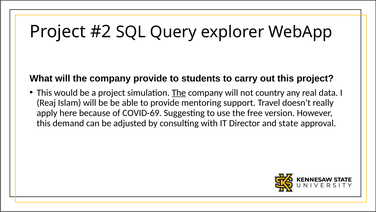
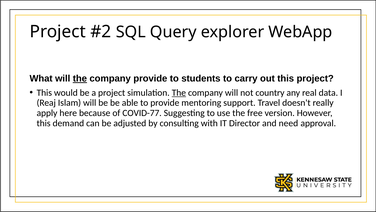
the at (80, 78) underline: none -> present
COVID-69: COVID-69 -> COVID-77
state: state -> need
